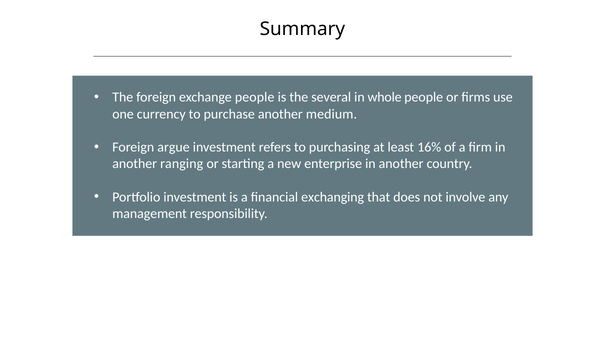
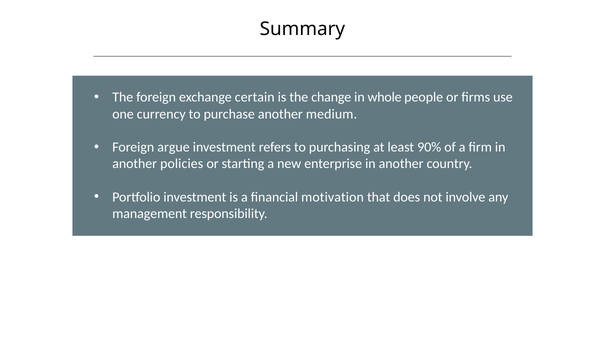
exchange people: people -> certain
several: several -> change
16%: 16% -> 90%
ranging: ranging -> policies
exchanging: exchanging -> motivation
